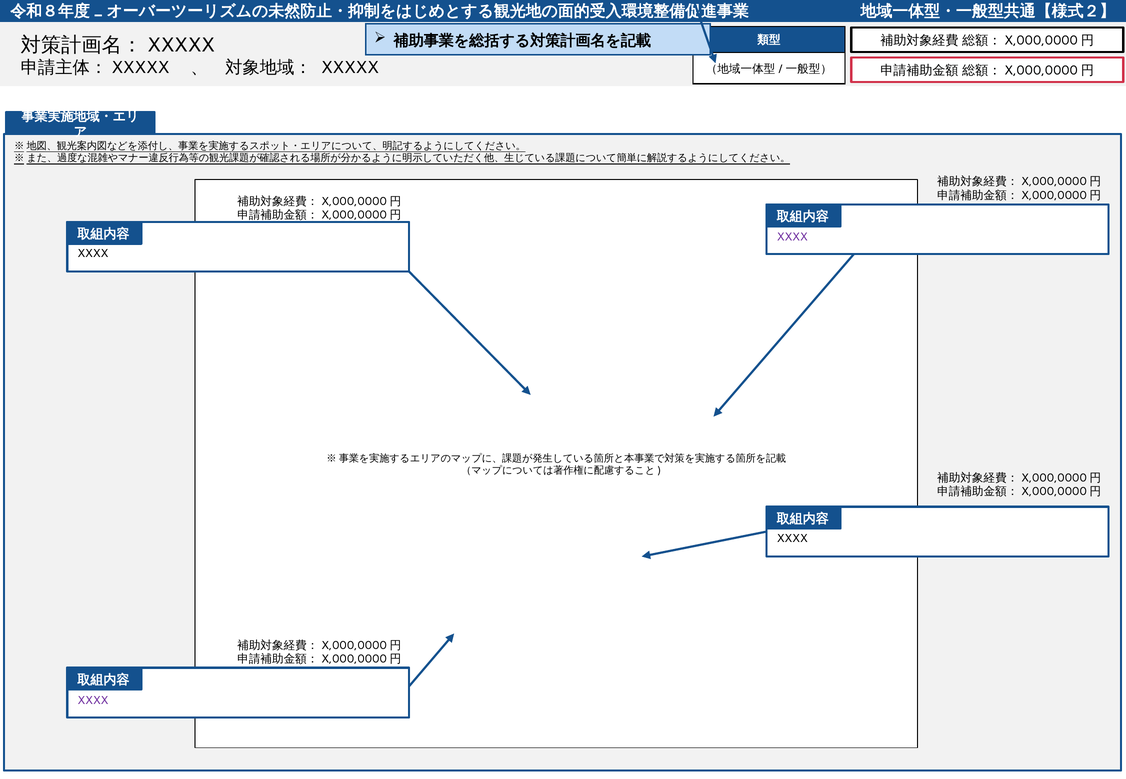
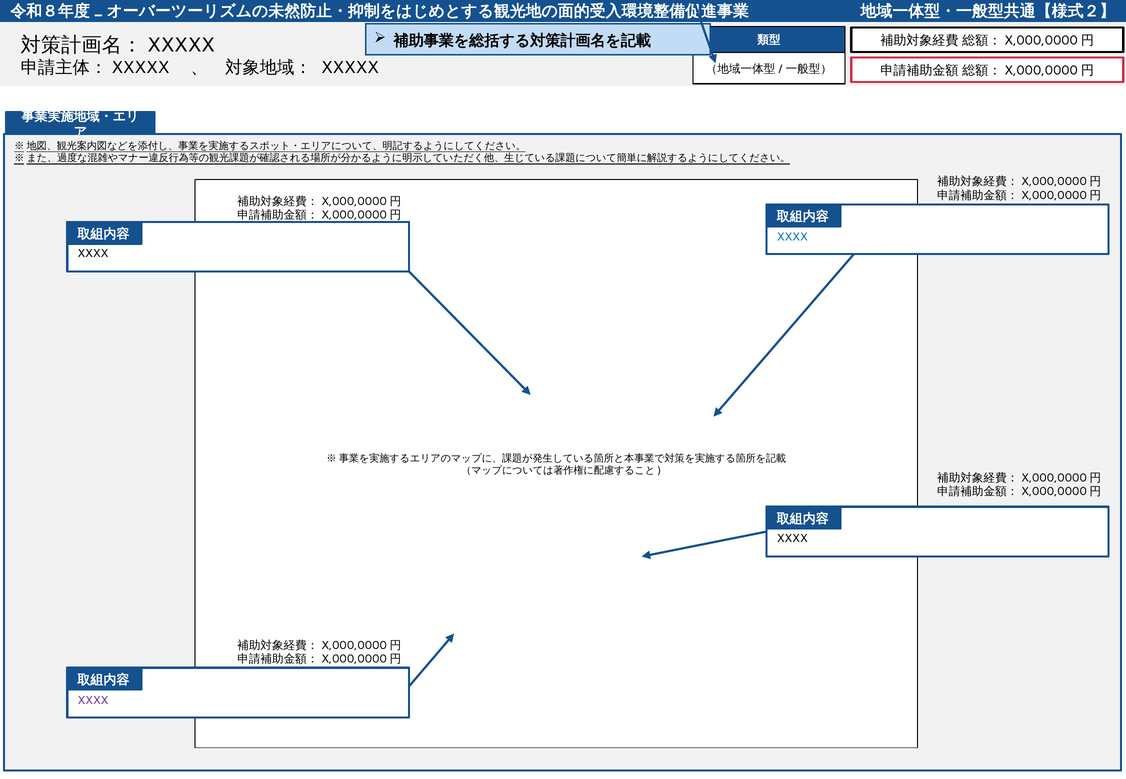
XXXX at (792, 237) colour: purple -> blue
